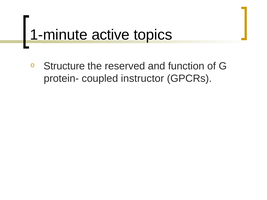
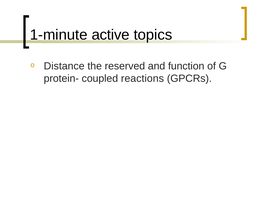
Structure: Structure -> Distance
instructor: instructor -> reactions
